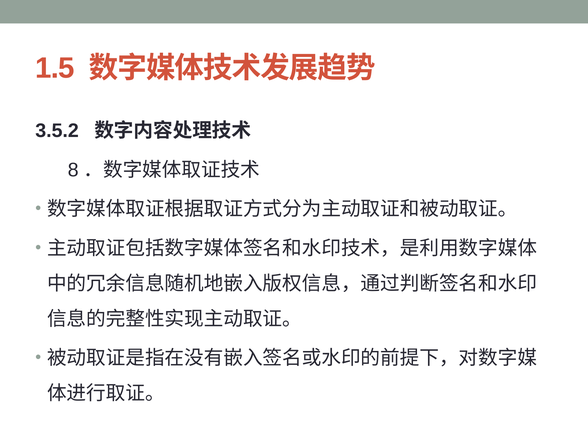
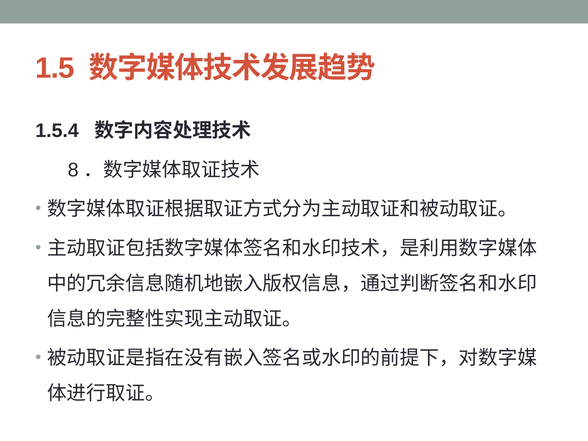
3.5.2: 3.5.2 -> 1.5.4
